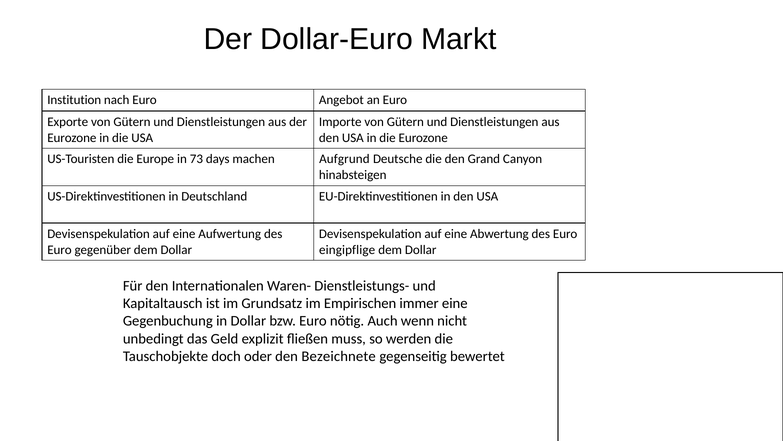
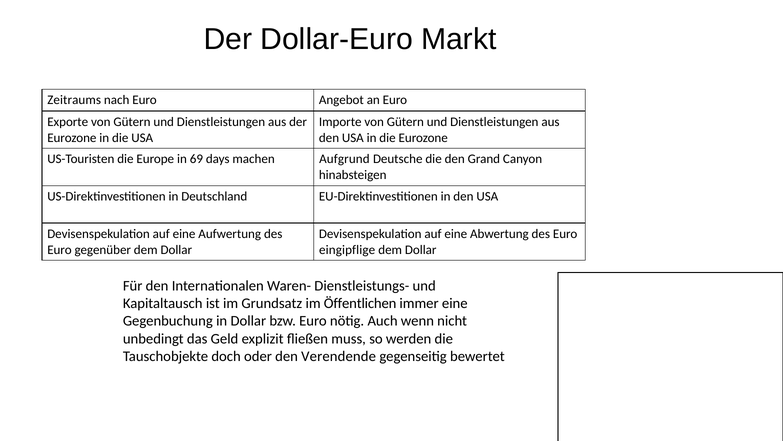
Institution: Institution -> Zeitraums
73: 73 -> 69
Empirischen: Empirischen -> Öffentlichen
Bezeichnete: Bezeichnete -> Verendende
